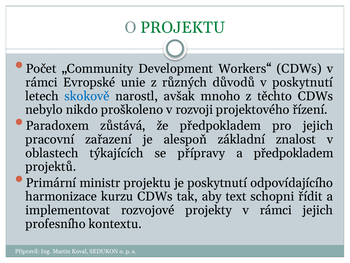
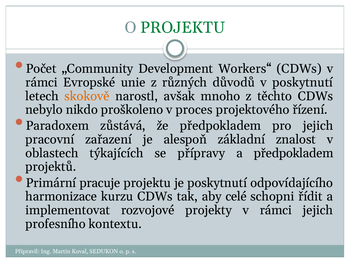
skokově colour: blue -> orange
rozvoji: rozvoji -> proces
ministr: ministr -> pracuje
text: text -> celé
